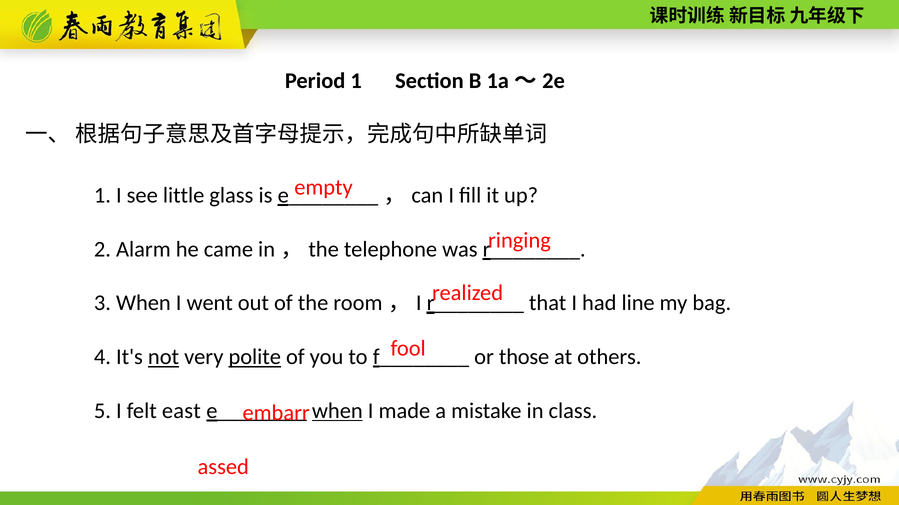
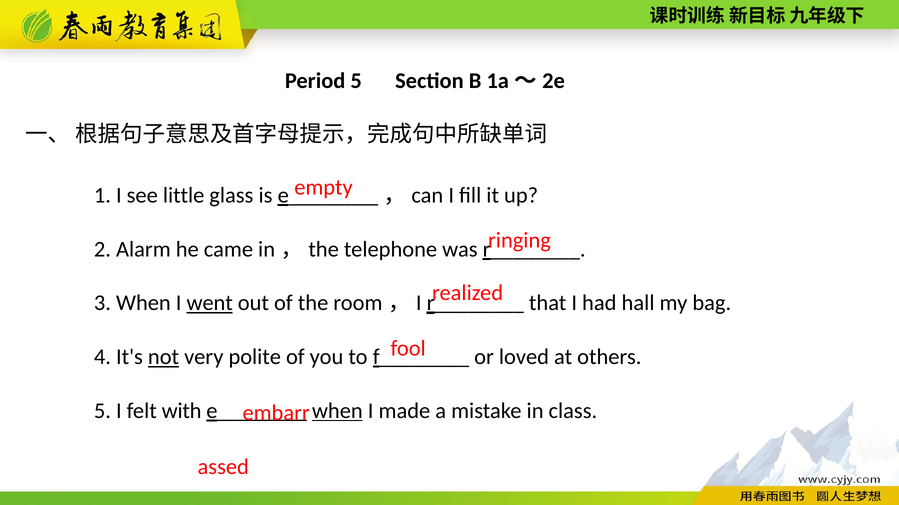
Period 1: 1 -> 5
went underline: none -> present
line: line -> hall
polite underline: present -> none
those: those -> loved
east: east -> with
